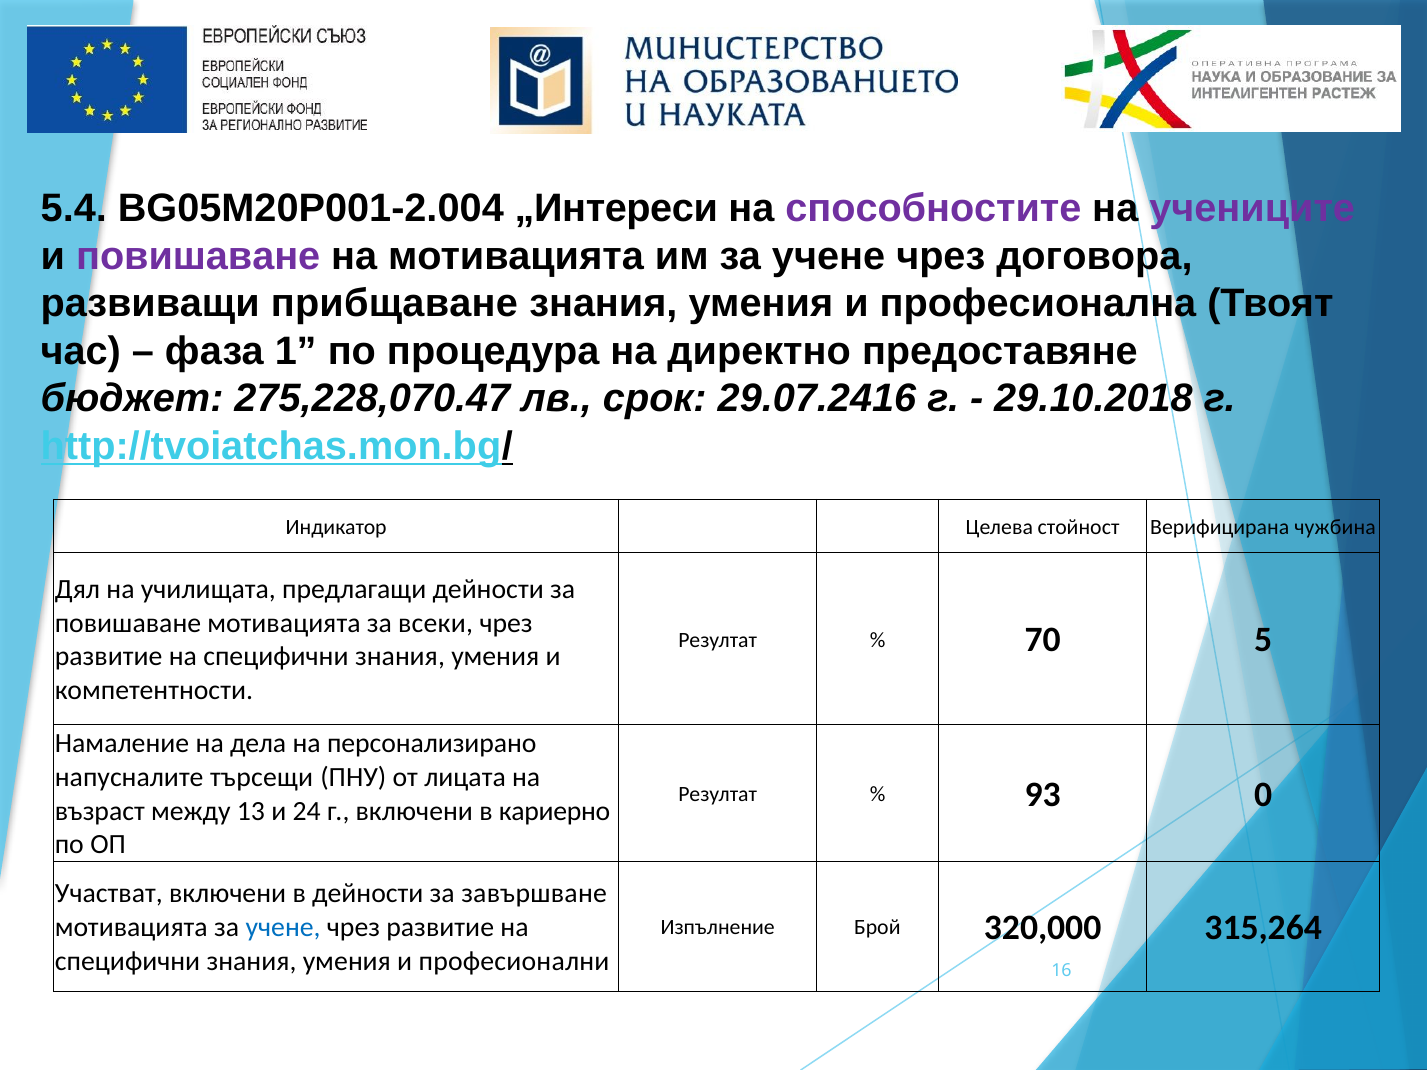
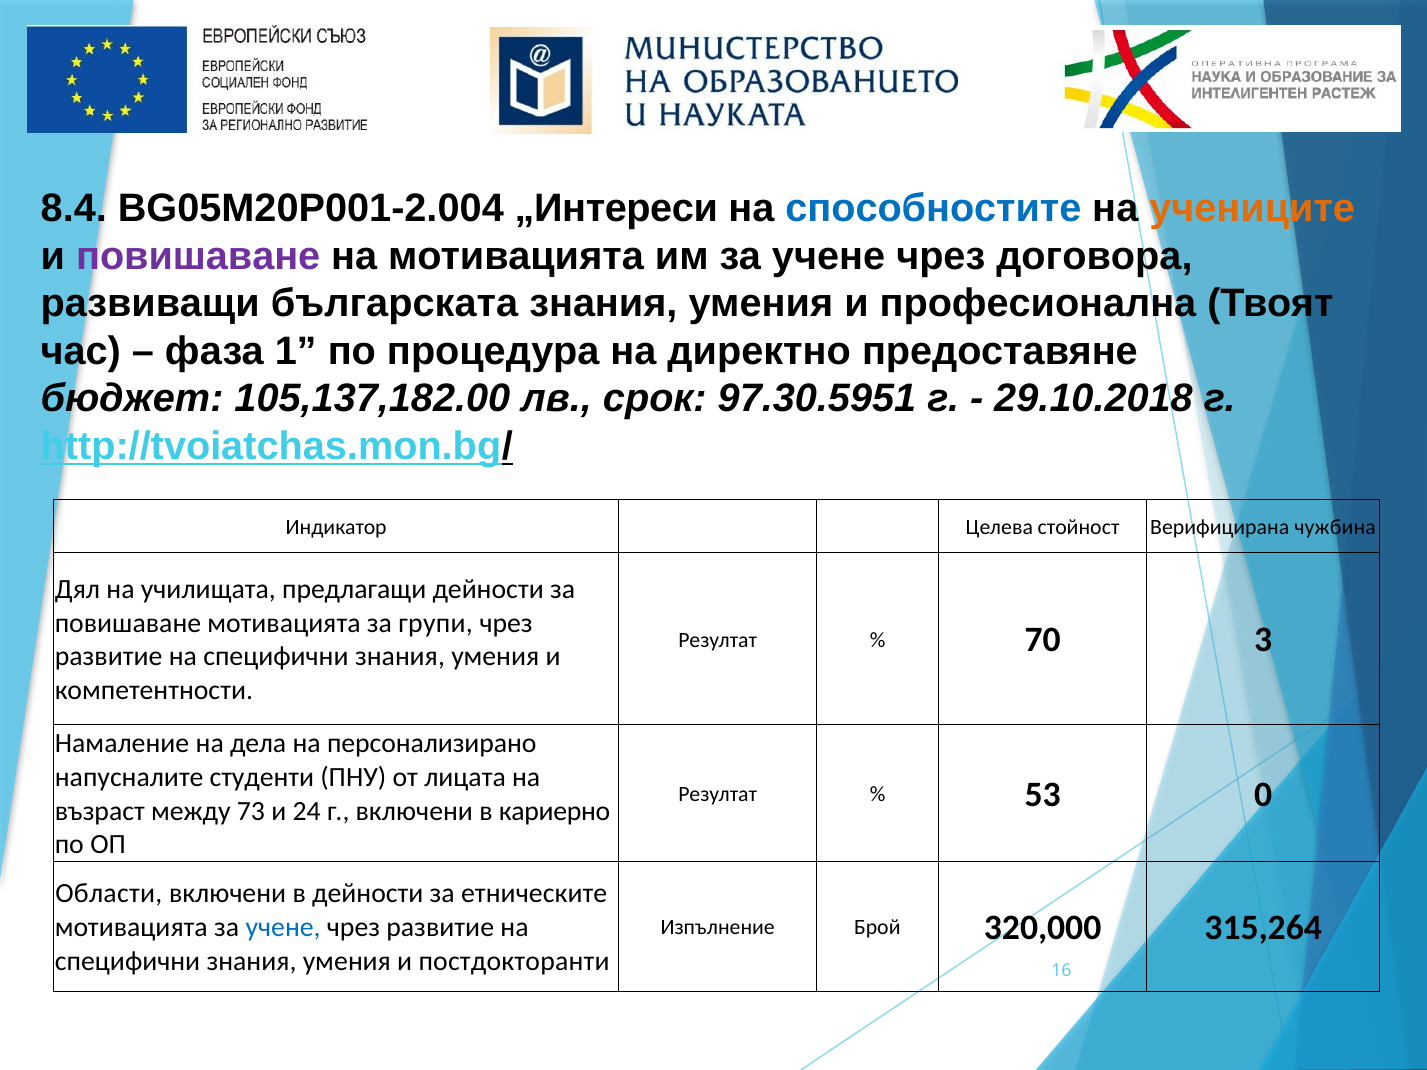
5.4: 5.4 -> 8.4
способностите colour: purple -> blue
учениците colour: purple -> orange
прибщаване: прибщаване -> българската
275,228,070.47: 275,228,070.47 -> 105,137,182.00
29.07.2416: 29.07.2416 -> 97.30.5951
всеки: всеки -> групи
5: 5 -> 3
търсещи: търсещи -> студенти
93: 93 -> 53
13: 13 -> 73
Участват: Участват -> Области
завършване: завършване -> етническите
професионални: професионални -> постдокторанти
